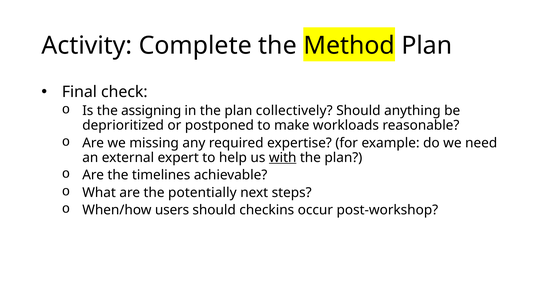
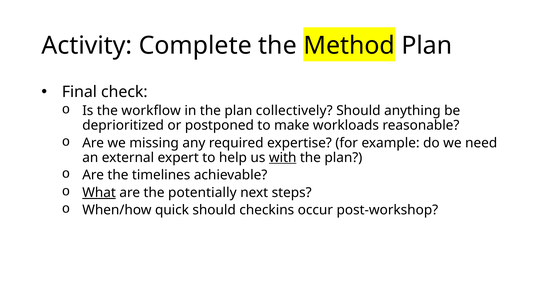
assigning: assigning -> workflow
What underline: none -> present
users: users -> quick
